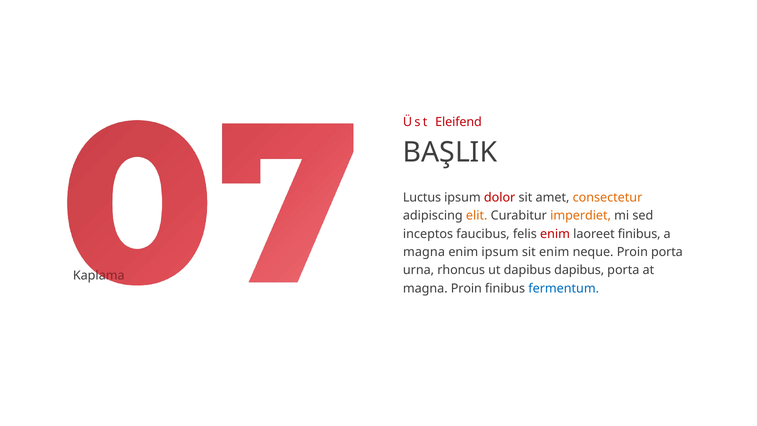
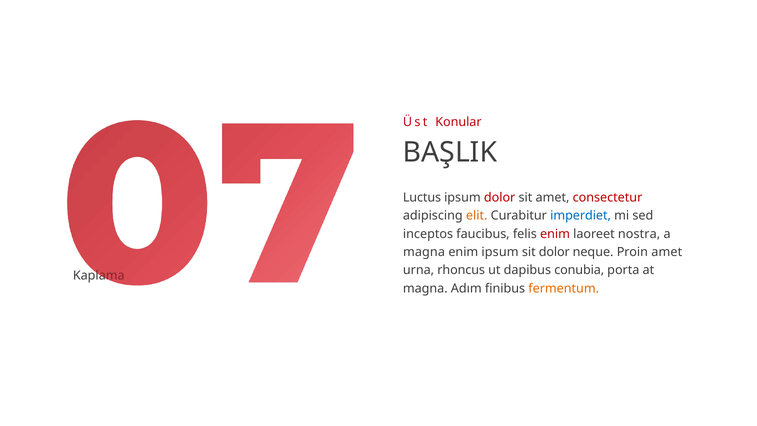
Eleifend: Eleifend -> Konular
consectetur colour: orange -> red
imperdiet colour: orange -> blue
laoreet finibus: finibus -> nostra
sit enim: enim -> dolor
Proin porta: porta -> amet
dapibus dapibus: dapibus -> conubia
magna Proin: Proin -> Adım
fermentum colour: blue -> orange
